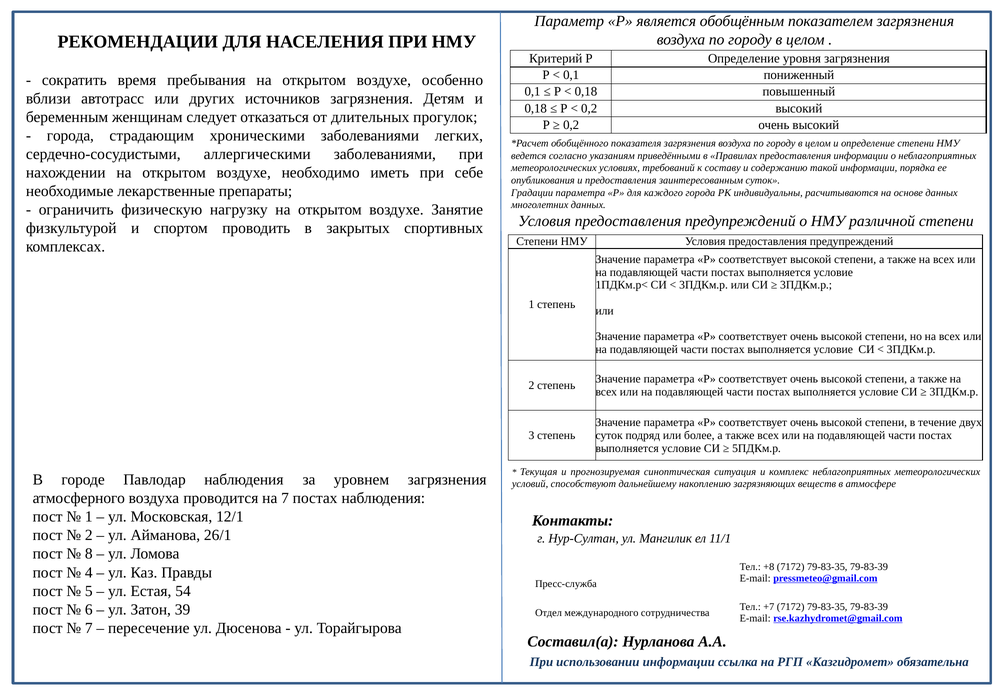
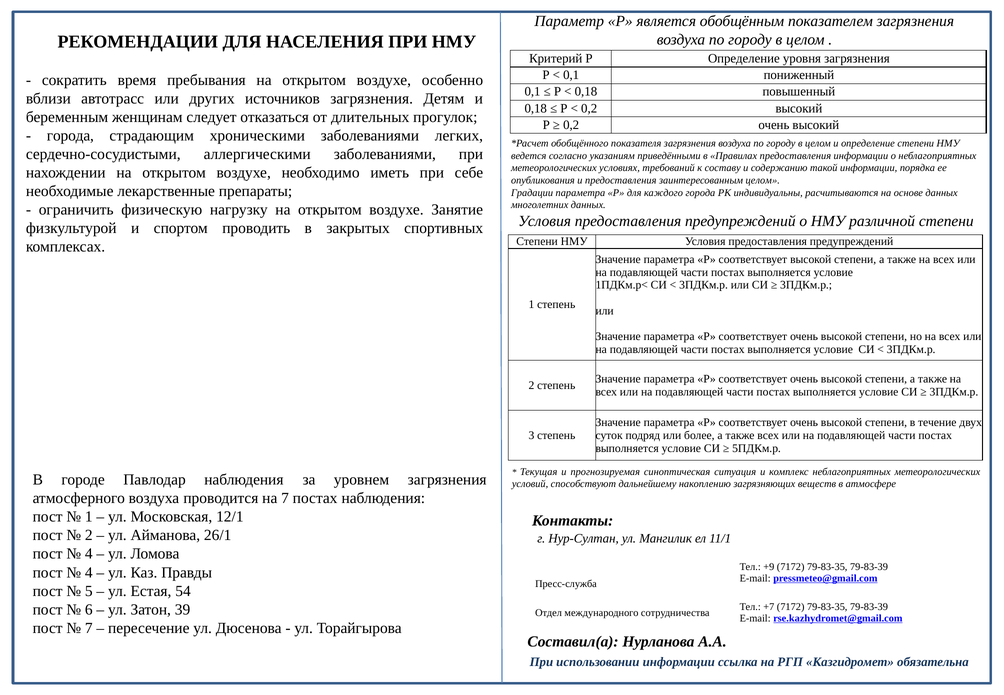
заинтересованным суток: суток -> целом
8 at (89, 554): 8 -> 4
+8: +8 -> +9
